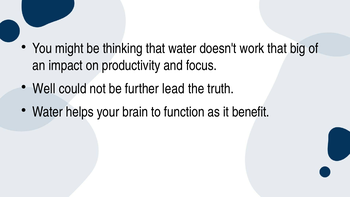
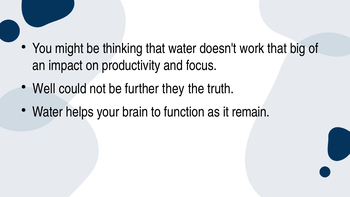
lead: lead -> they
benefit: benefit -> remain
